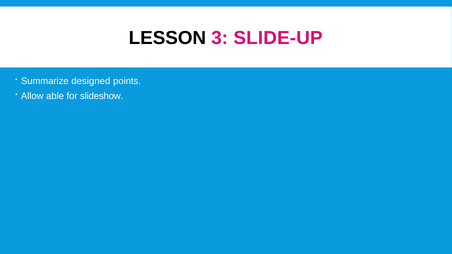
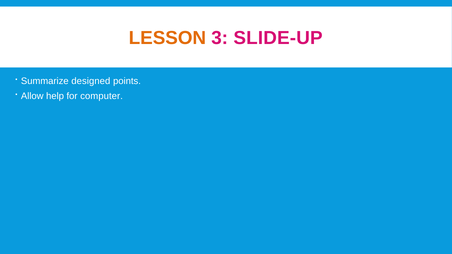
LESSON colour: black -> orange
able: able -> help
slideshow: slideshow -> computer
